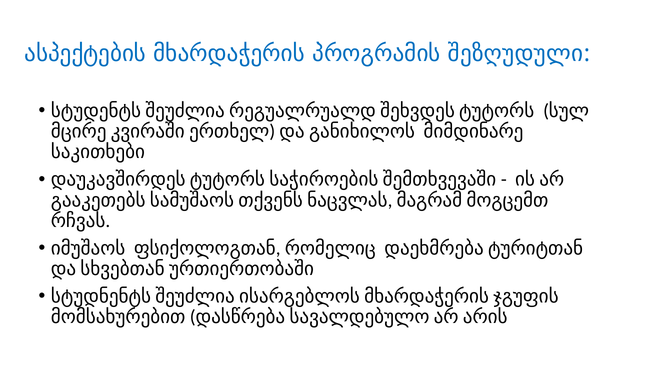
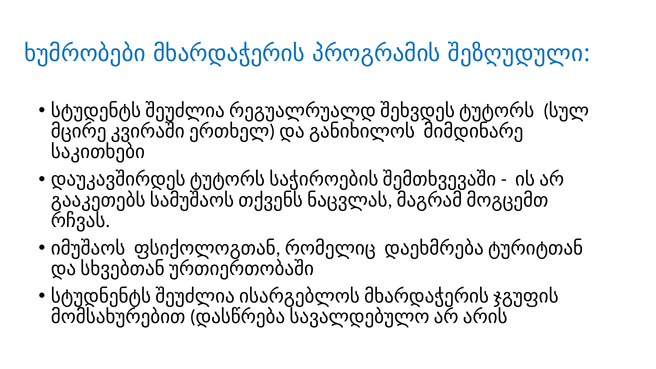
ასპექტების: ასპექტების -> ხუმრობები
